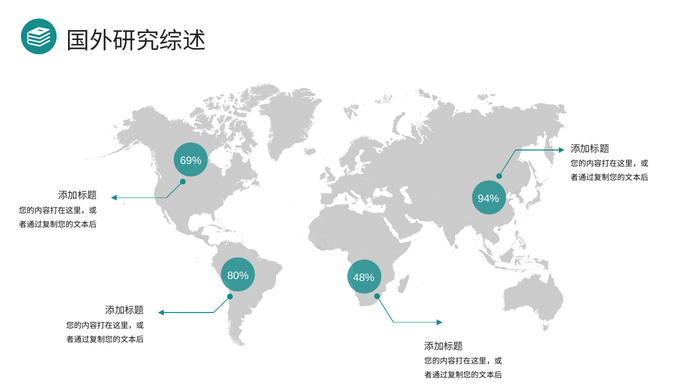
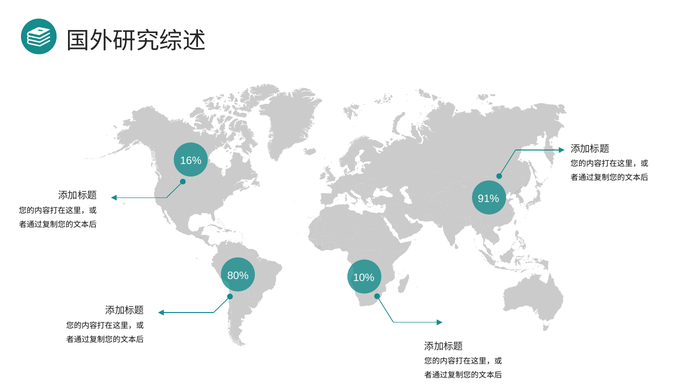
69%: 69% -> 16%
94%: 94% -> 91%
48%: 48% -> 10%
